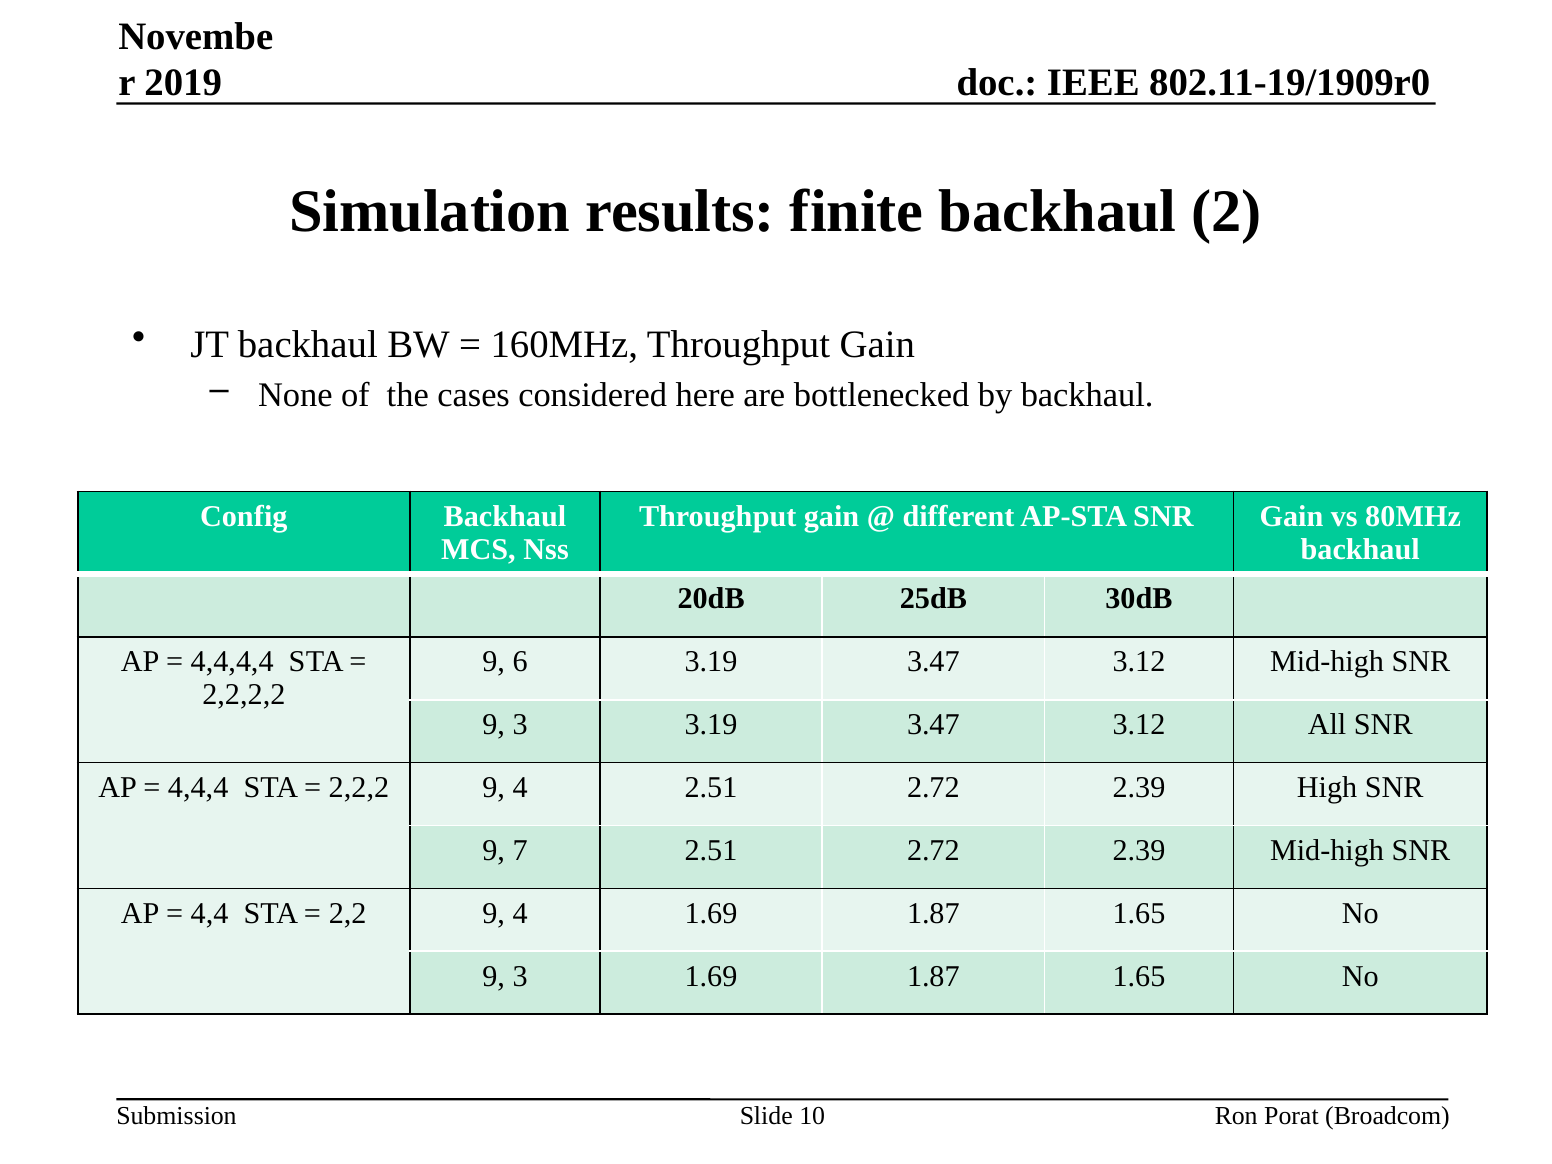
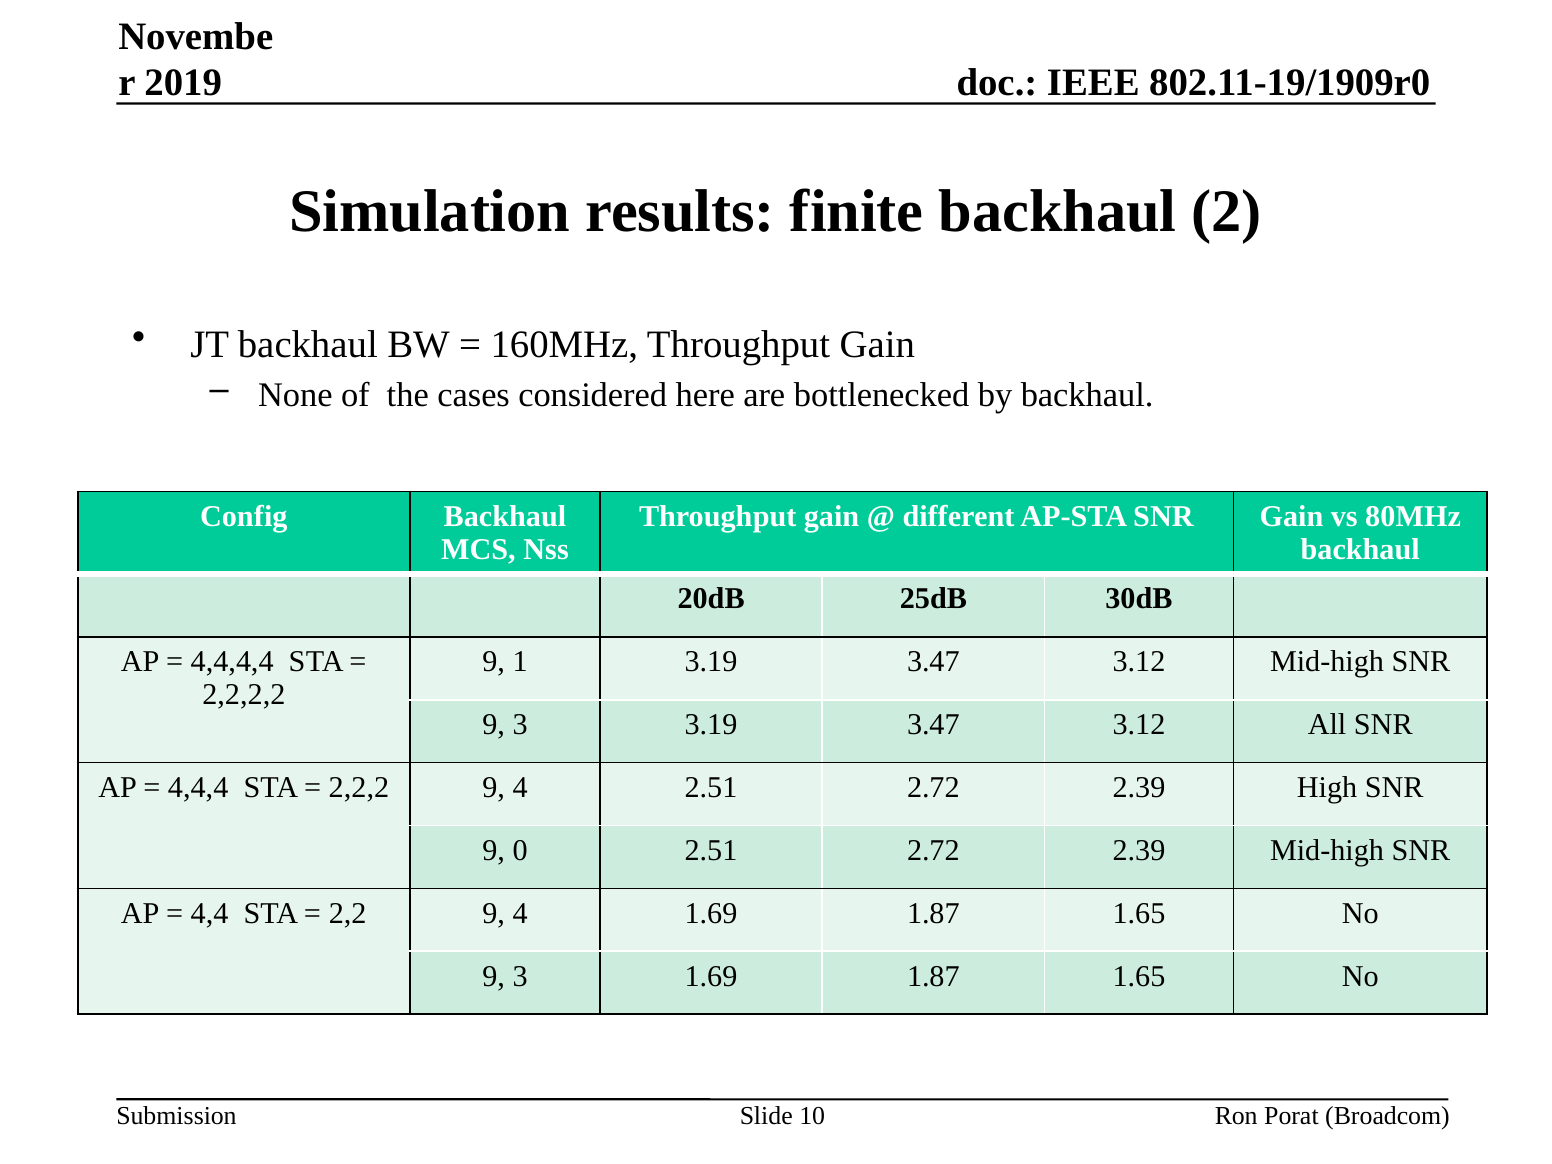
6: 6 -> 1
7: 7 -> 0
